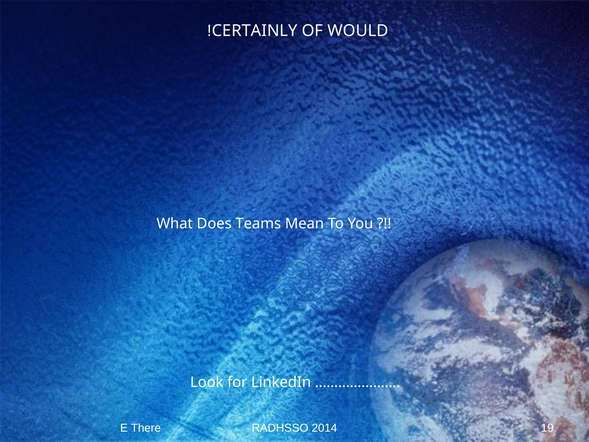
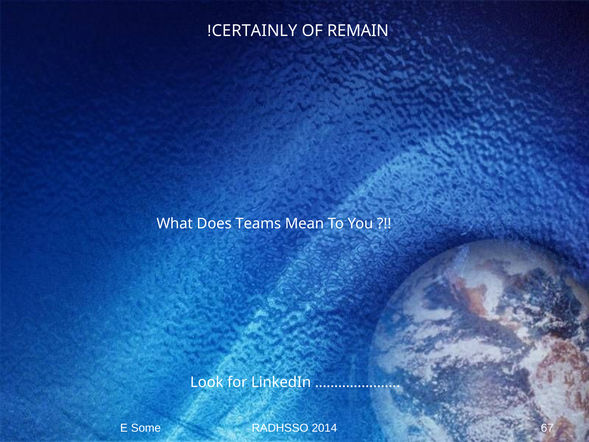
WOULD: WOULD -> REMAIN
There: There -> Some
19: 19 -> 67
